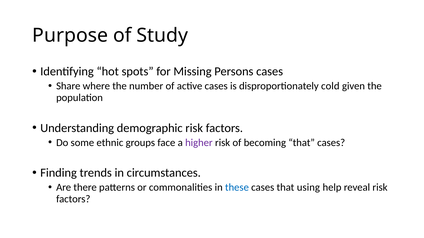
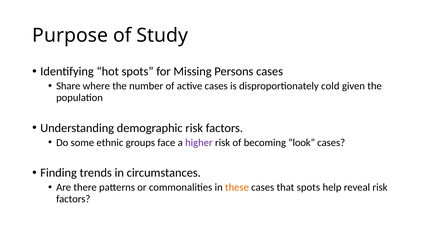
becoming that: that -> look
these colour: blue -> orange
that using: using -> spots
